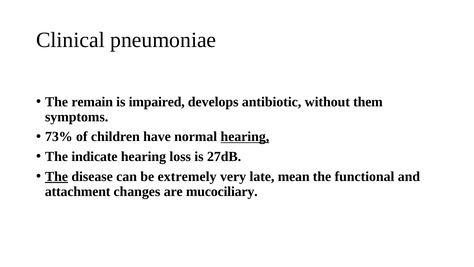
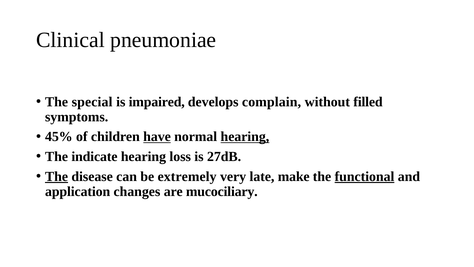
remain: remain -> special
antibiotic: antibiotic -> complain
them: them -> filled
73%: 73% -> 45%
have underline: none -> present
mean: mean -> make
functional underline: none -> present
attachment: attachment -> application
